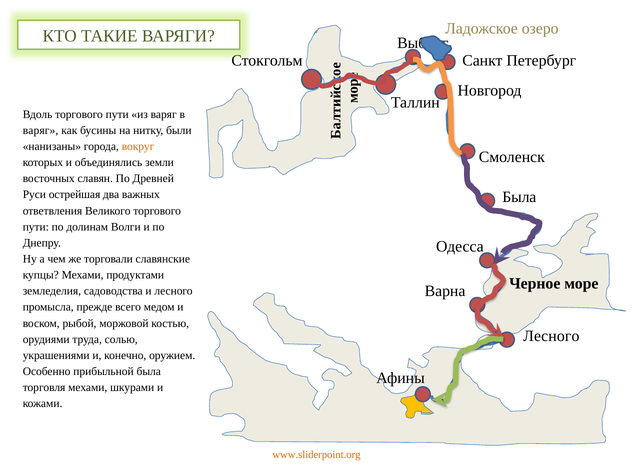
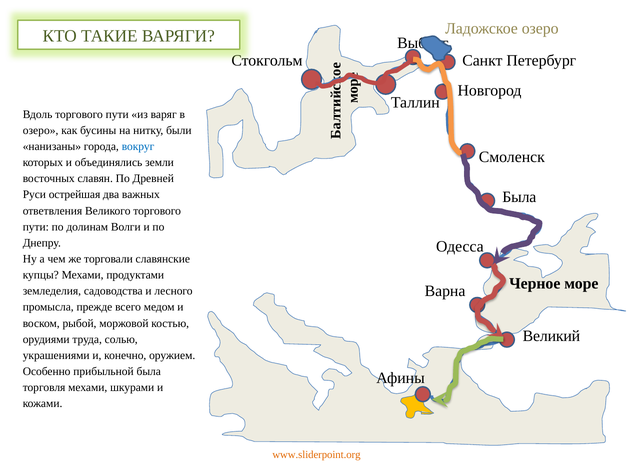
варяг at (41, 131): варяг -> озеро
вокруг colour: orange -> blue
Лесного at (551, 336): Лесного -> Великий
